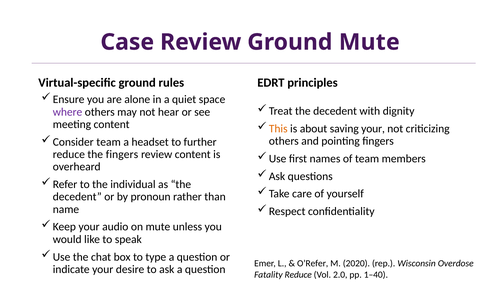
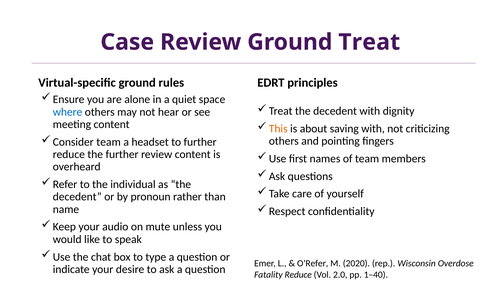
Ground Mute: Mute -> Treat
where colour: purple -> blue
saving your: your -> with
the fingers: fingers -> further
